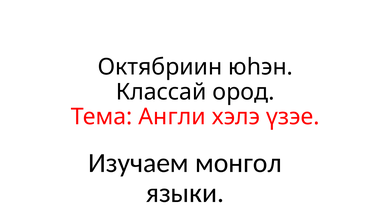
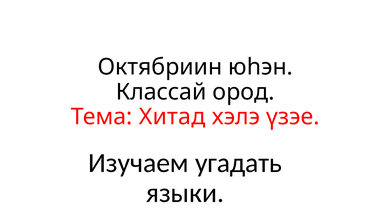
Англи: Англи -> Хитад
монгол: монгол -> угадать
